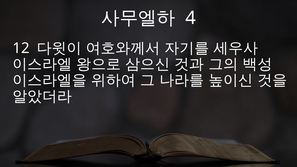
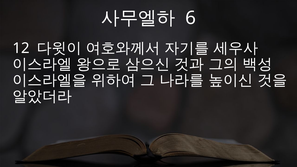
4: 4 -> 6
